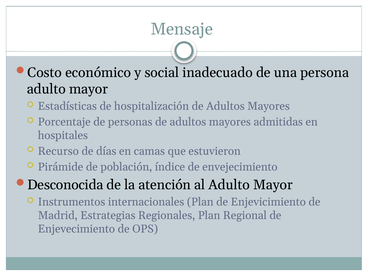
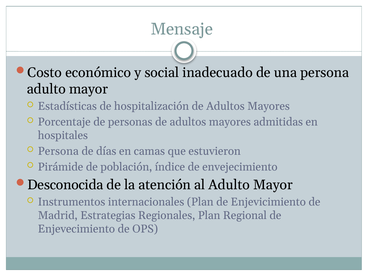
Recurso at (58, 151): Recurso -> Persona
